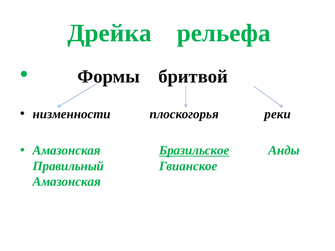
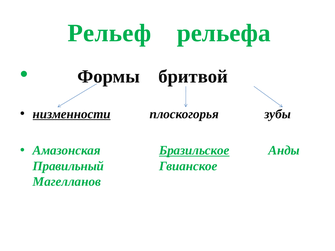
Дрейка: Дрейка -> Рельеф
низменности underline: none -> present
реки: реки -> зубы
Амазонская at (67, 182): Амазонская -> Магелланов
